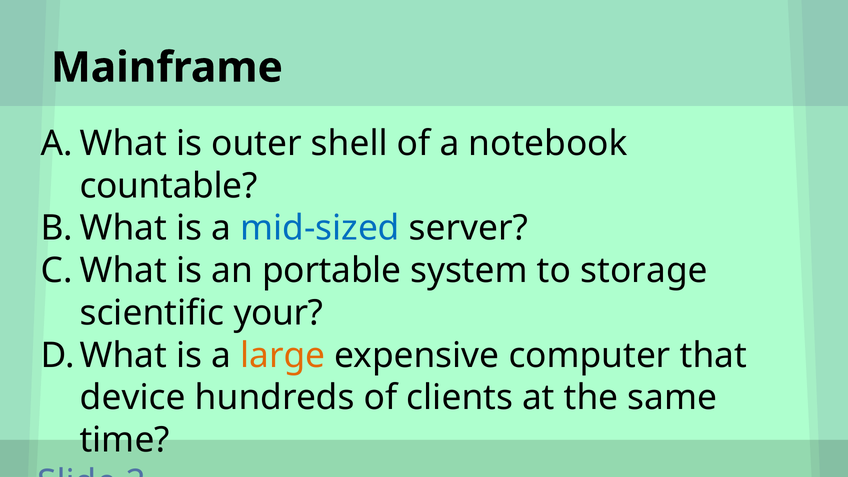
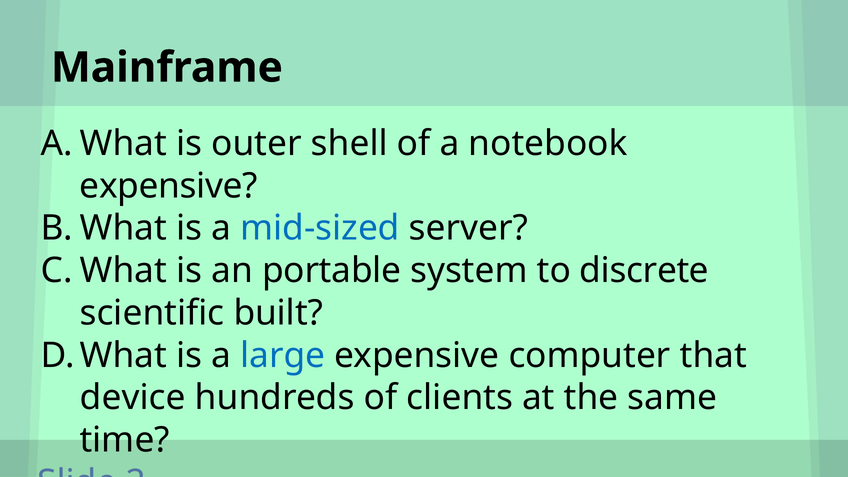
countable at (169, 186): countable -> expensive
storage: storage -> discrete
your: your -> built
large colour: orange -> blue
